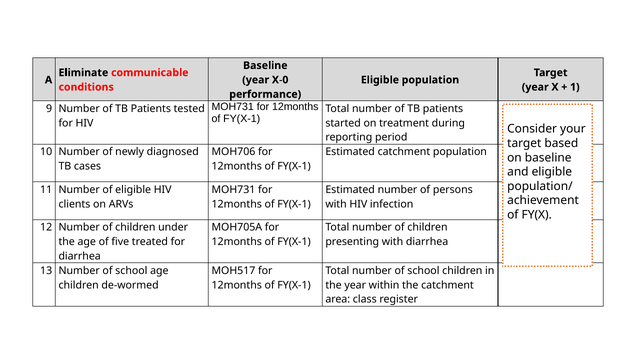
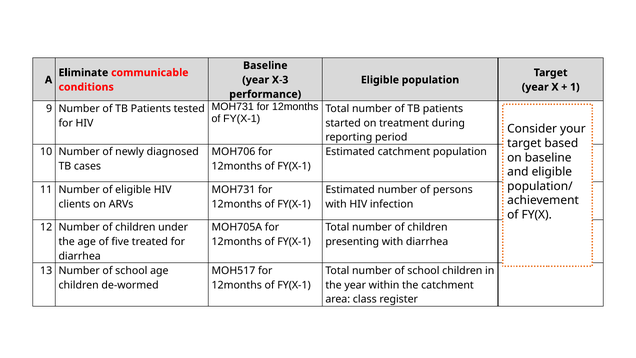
X-0: X-0 -> X-3
